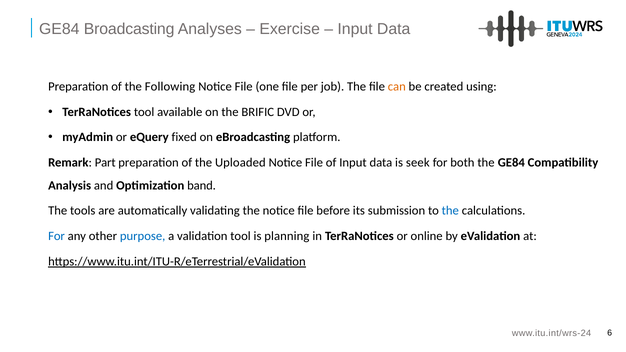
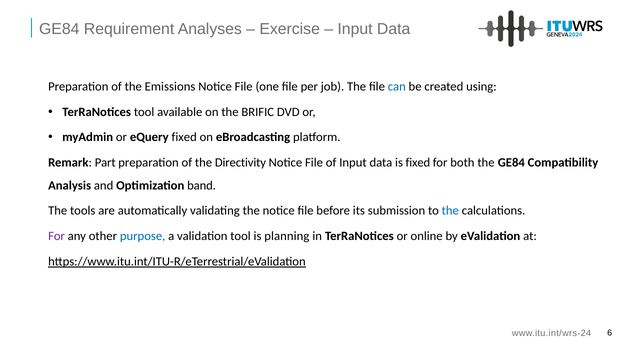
Broadcasting: Broadcasting -> Requirement
Following: Following -> Emissions
can colour: orange -> blue
Uploaded: Uploaded -> Directivity
is seek: seek -> fixed
For at (57, 236) colour: blue -> purple
